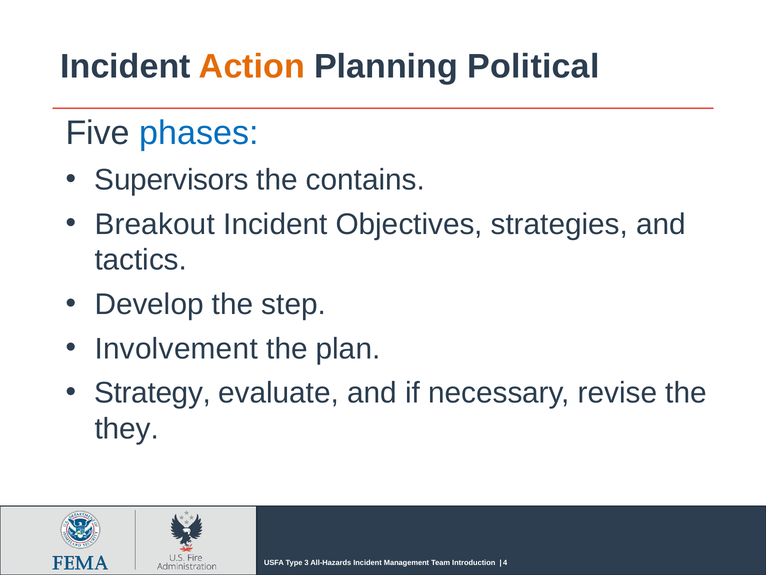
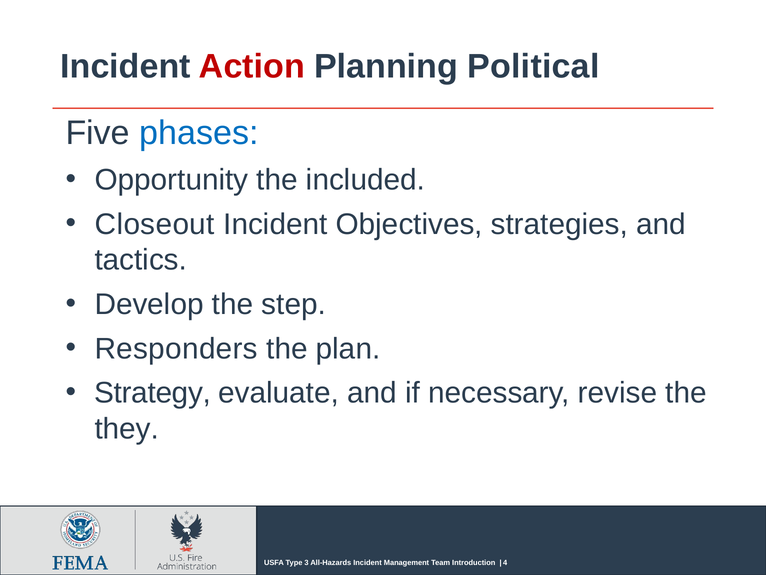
Action colour: orange -> red
Supervisors: Supervisors -> Opportunity
contains: contains -> included
Breakout: Breakout -> Closeout
Involvement: Involvement -> Responders
